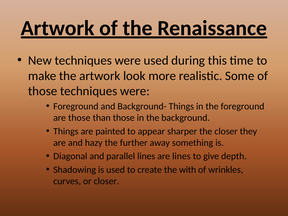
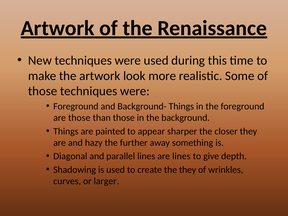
the with: with -> they
or closer: closer -> larger
